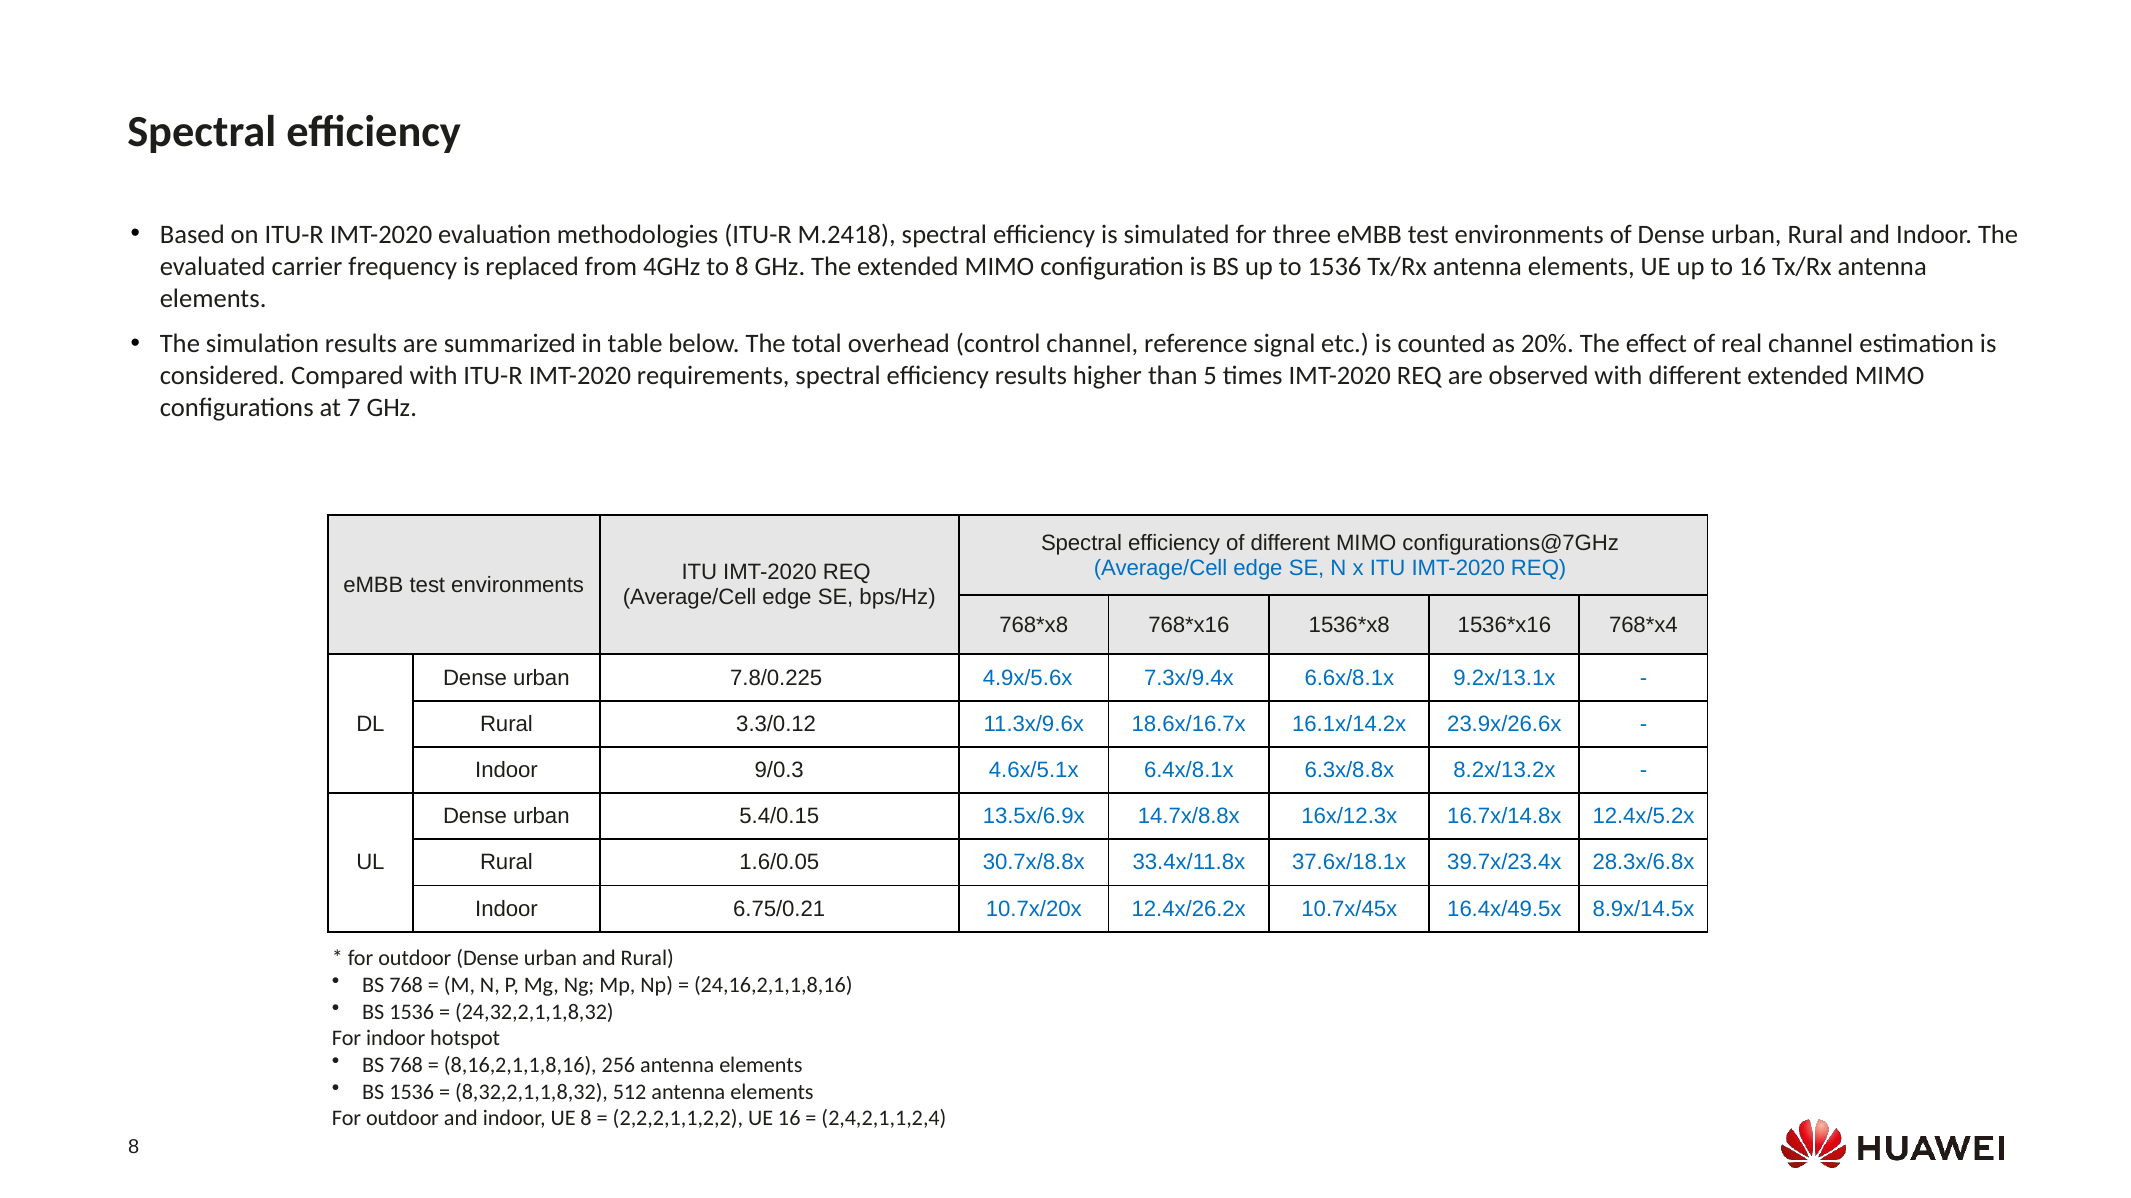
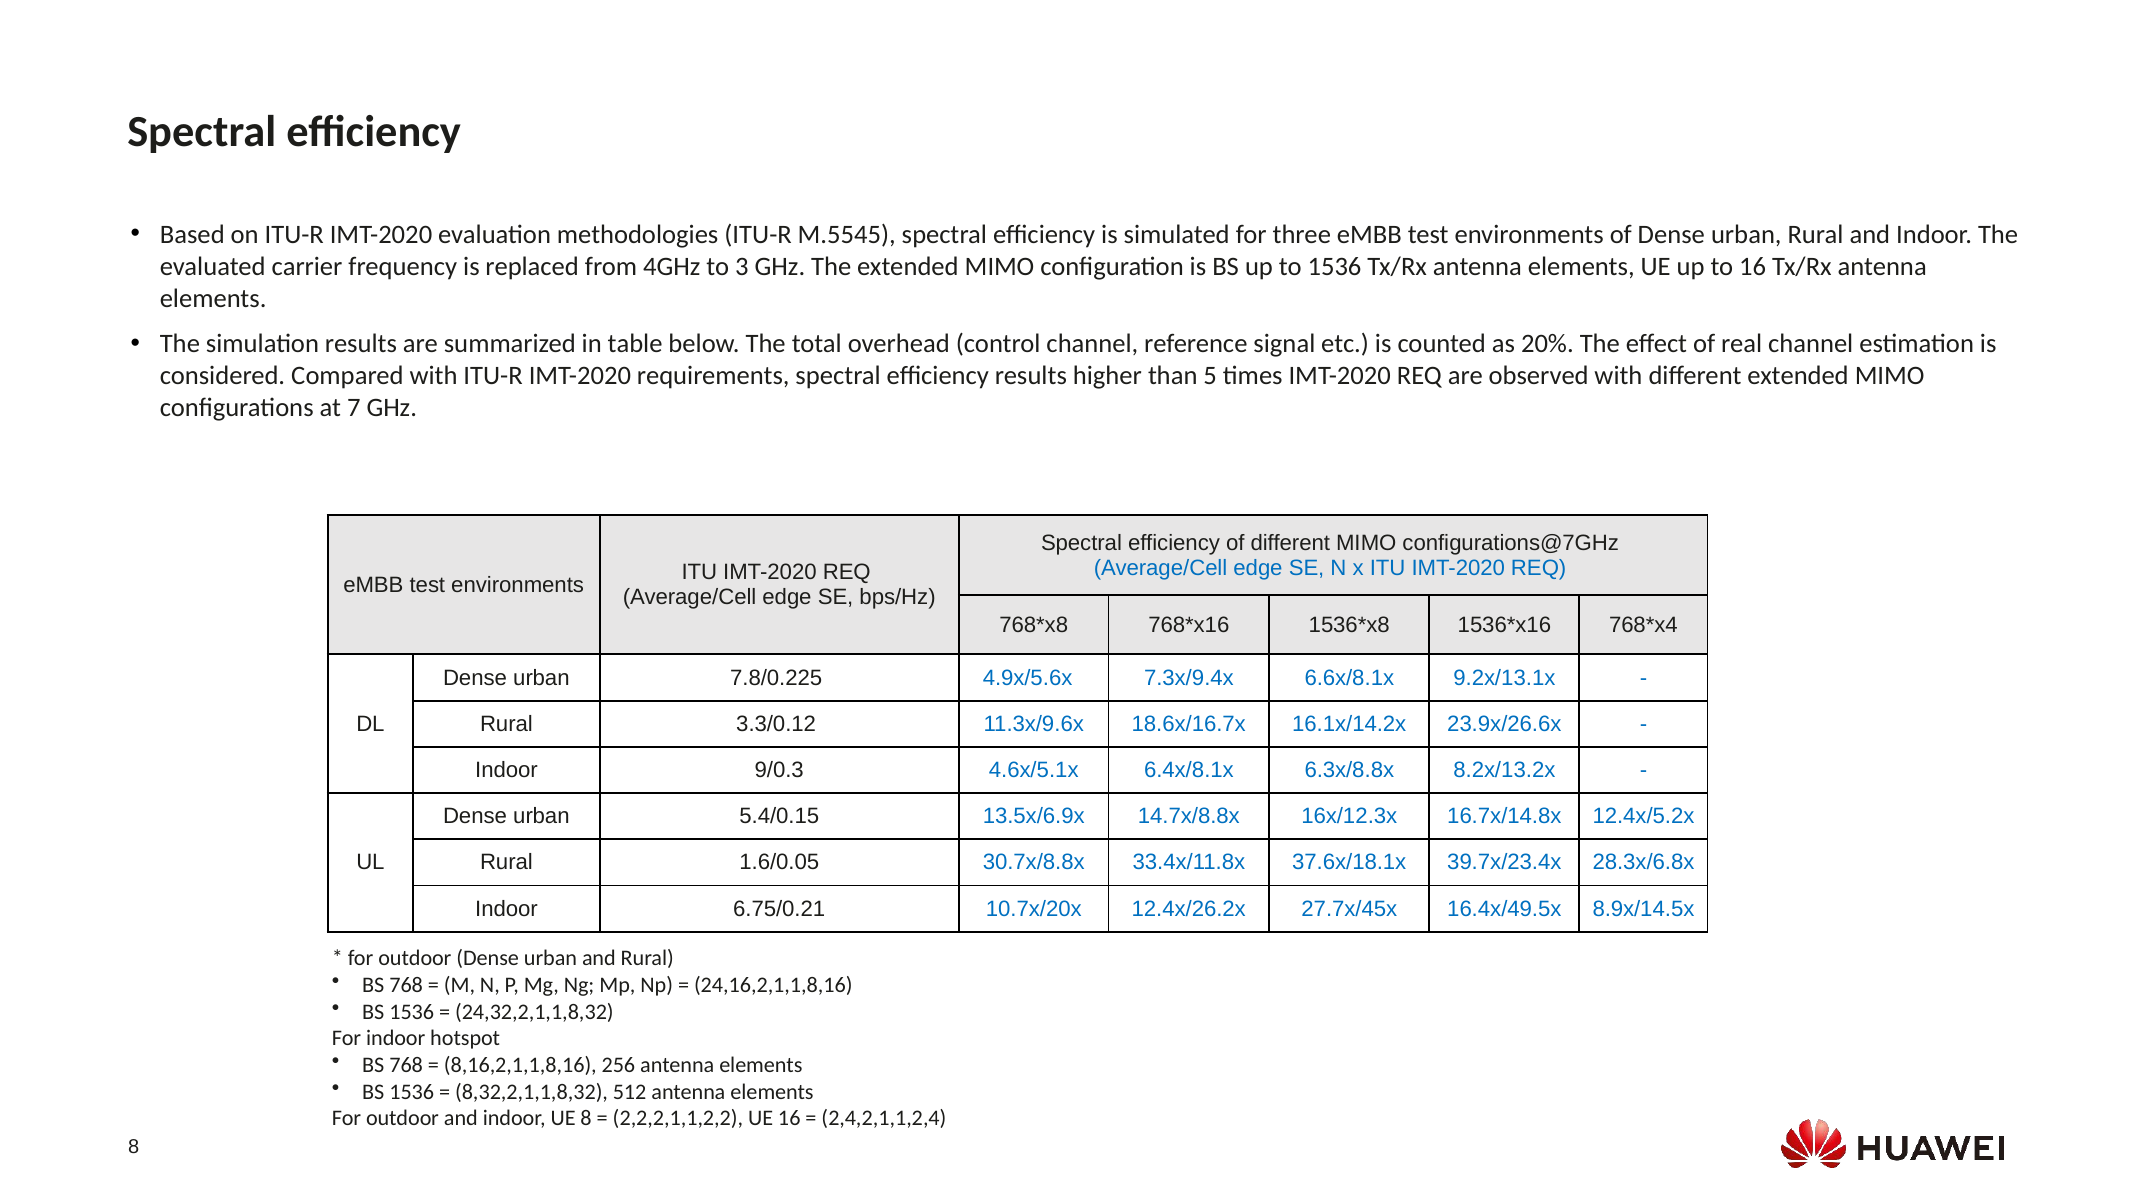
M.2418: M.2418 -> M.5545
to 8: 8 -> 3
10.7x/45x: 10.7x/45x -> 27.7x/45x
